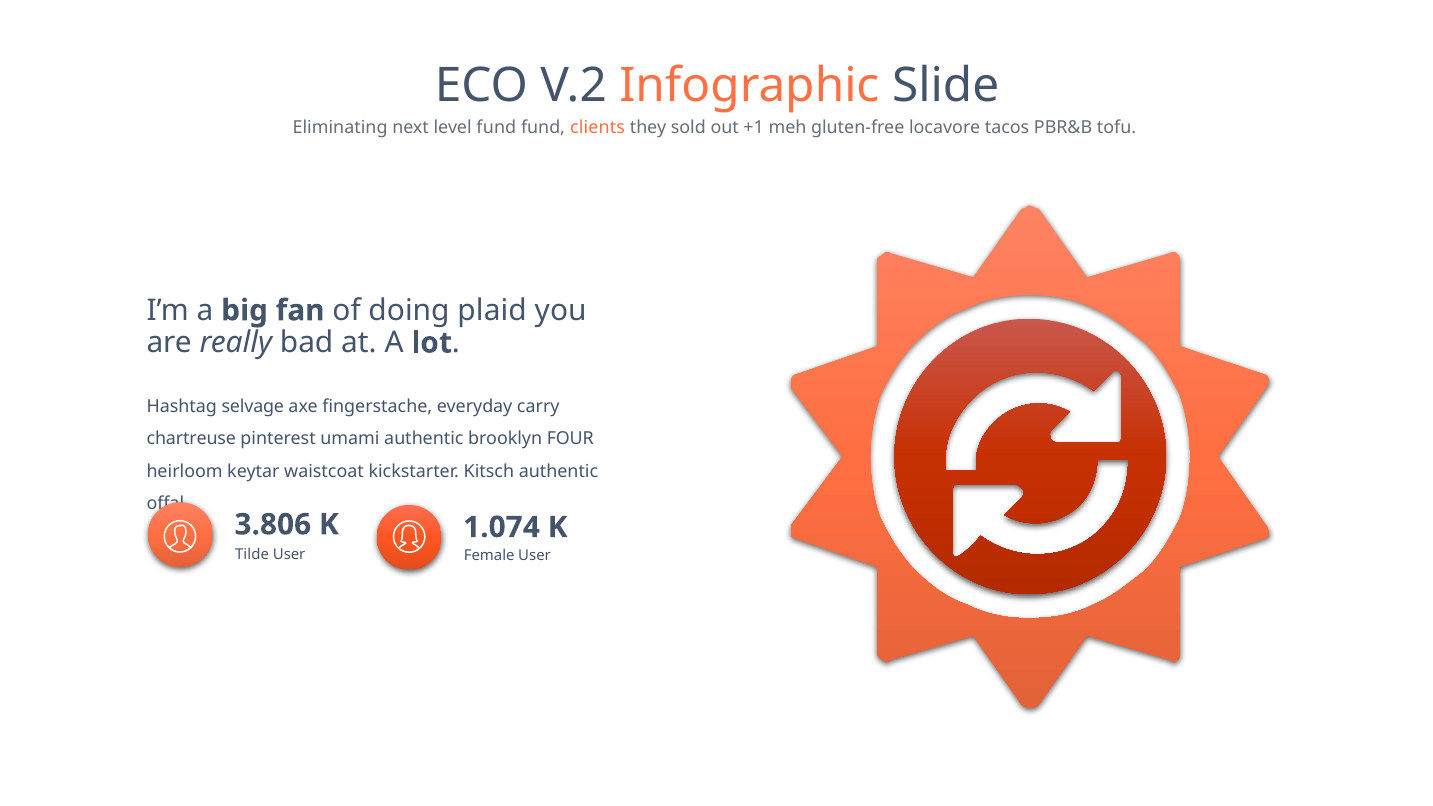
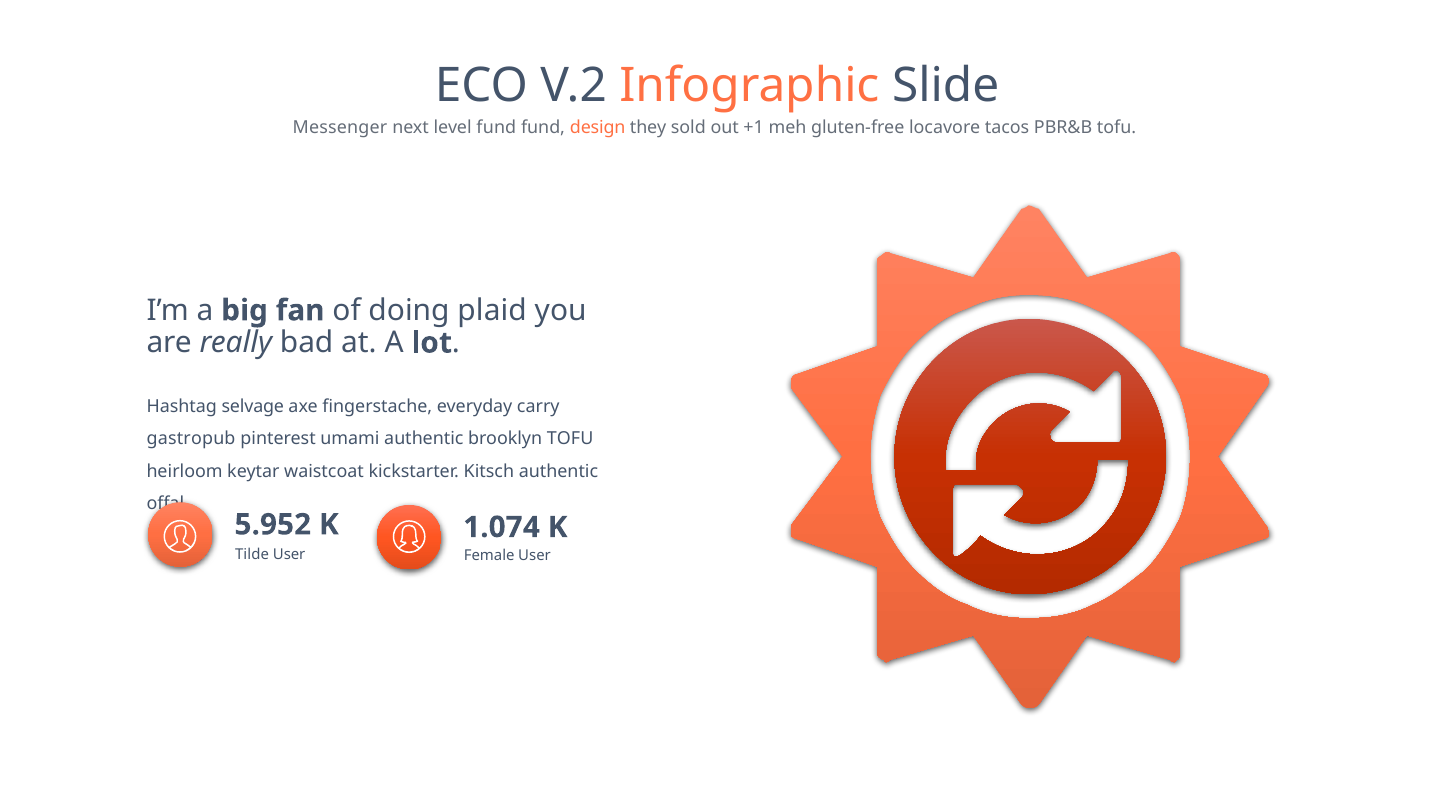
Eliminating: Eliminating -> Messenger
clients: clients -> design
chartreuse: chartreuse -> gastropub
brooklyn FOUR: FOUR -> TOFU
3.806: 3.806 -> 5.952
